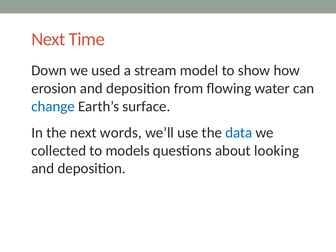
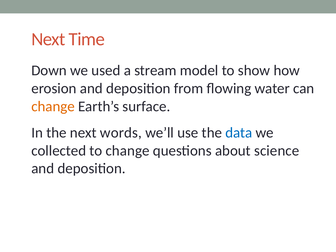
change at (53, 106) colour: blue -> orange
to models: models -> change
looking: looking -> science
